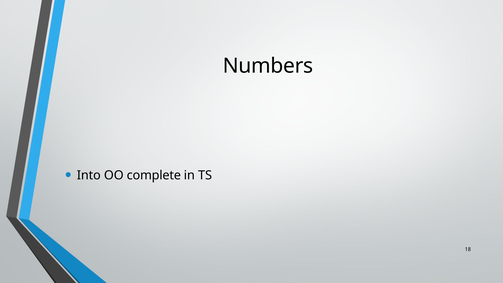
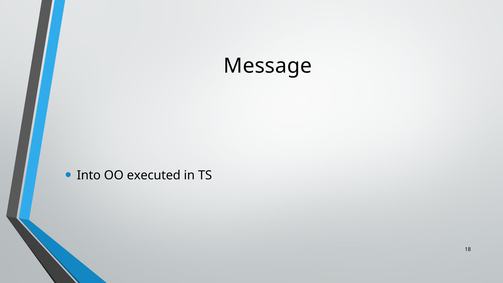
Numbers: Numbers -> Message
complete: complete -> executed
